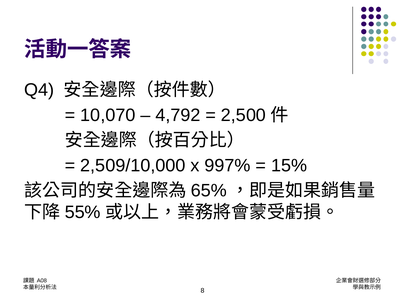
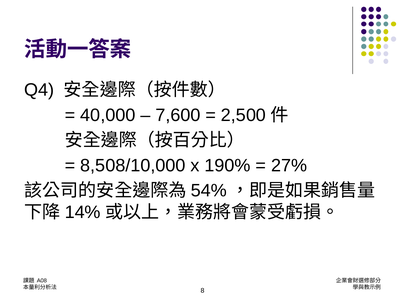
10,070: 10,070 -> 40,000
4,792: 4,792 -> 7,600
2,509/10,000: 2,509/10,000 -> 8,508/10,000
997%: 997% -> 190%
15%: 15% -> 27%
65%: 65% -> 54%
55%: 55% -> 14%
